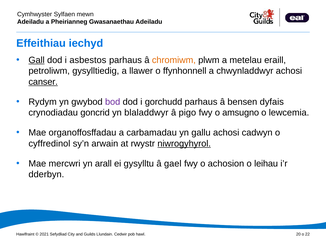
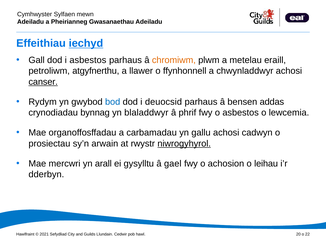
iechyd underline: none -> present
Gall underline: present -> none
gysylltiedig: gysylltiedig -> atgyfnerthu
bod colour: purple -> blue
gorchudd: gorchudd -> deuocsid
dyfais: dyfais -> addas
goncrid: goncrid -> bynnag
pigo: pigo -> phrif
o amsugno: amsugno -> asbestos
cyffredinol: cyffredinol -> prosiectau
